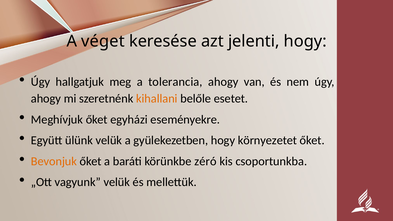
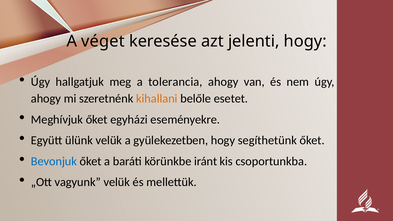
környezetet: környezetet -> segíthetünk
Bevonjuk colour: orange -> blue
zéró: zéró -> iránt
